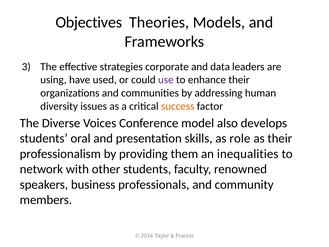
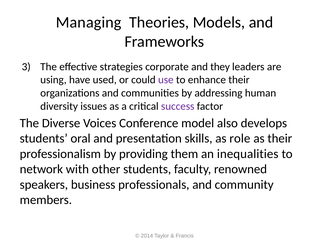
Objectives: Objectives -> Managing
data: data -> they
success colour: orange -> purple
